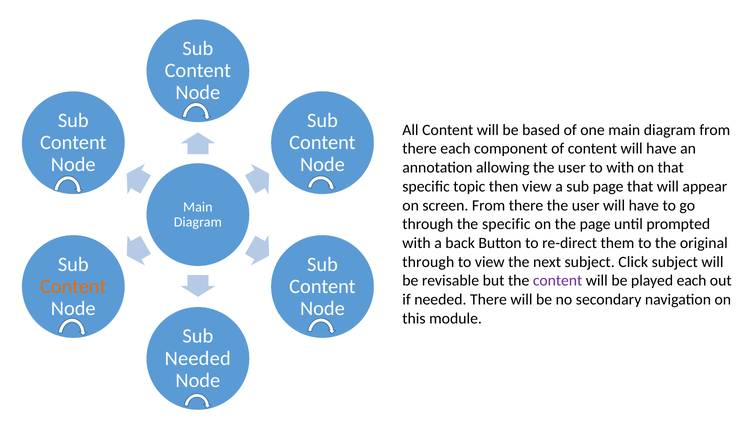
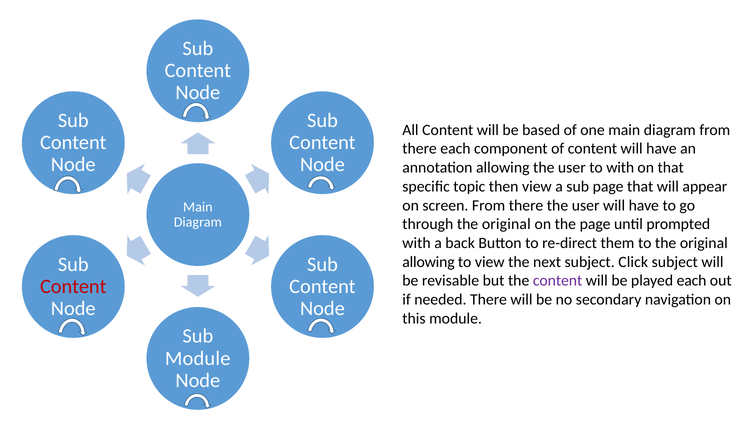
through the specific: specific -> original
through at (428, 262): through -> allowing
Content at (73, 286) colour: orange -> red
Needed at (198, 358): Needed -> Module
